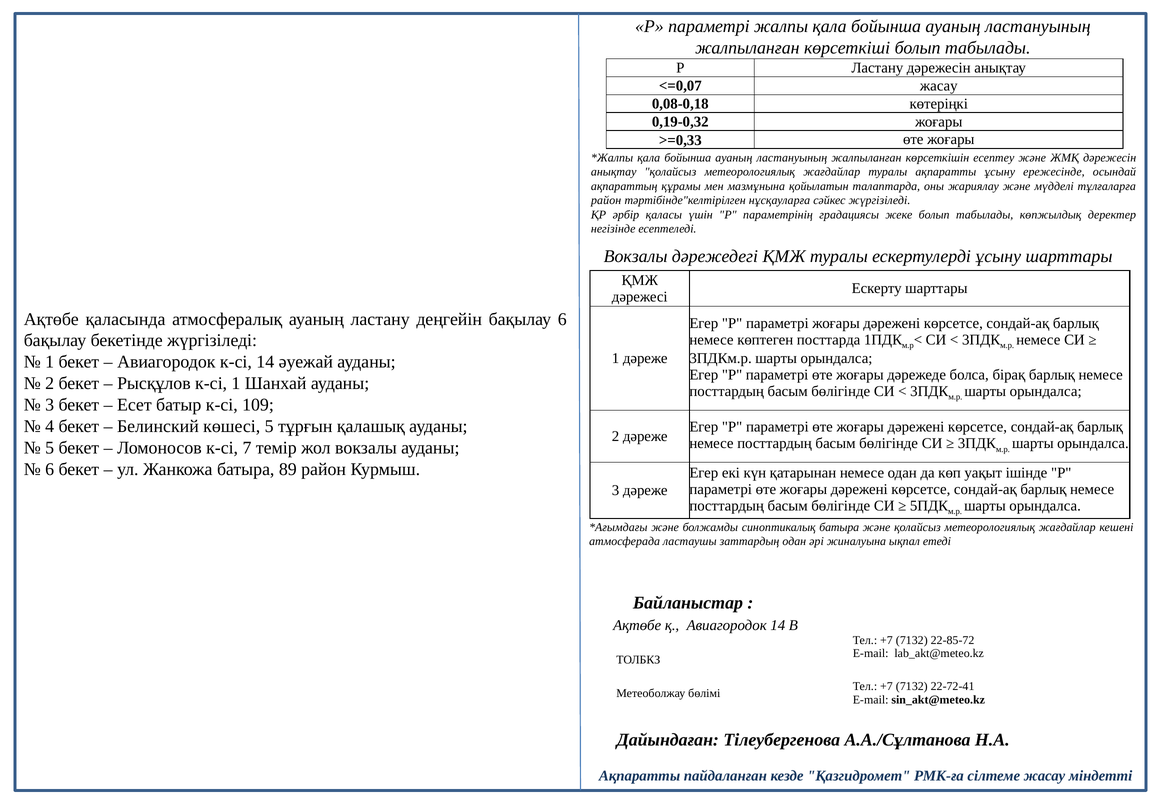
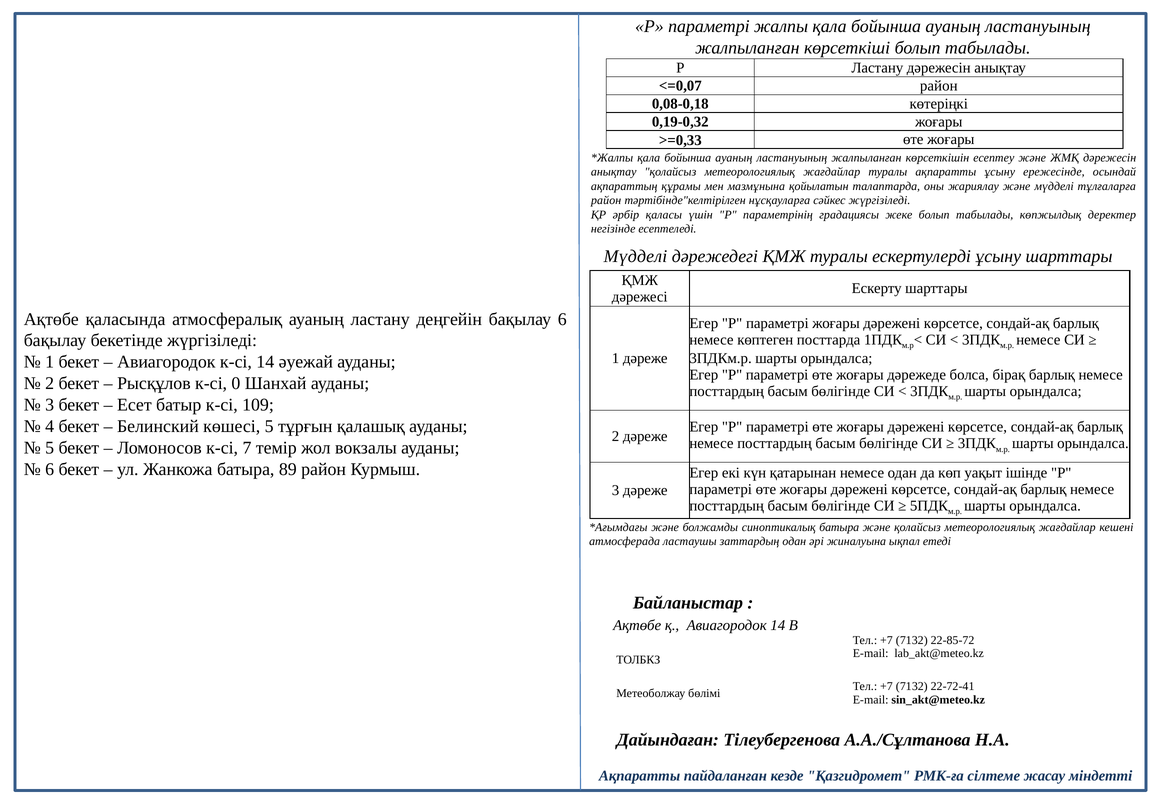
<=0,07 жасау: жасау -> район
Вокзалы at (636, 256): Вокзалы -> Мүдделі
к-сі 1: 1 -> 0
